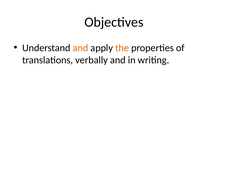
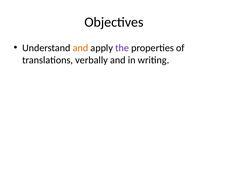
the colour: orange -> purple
